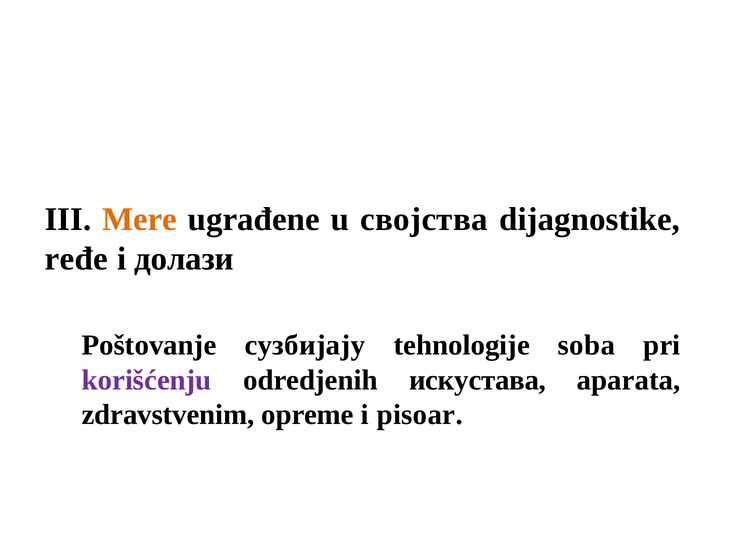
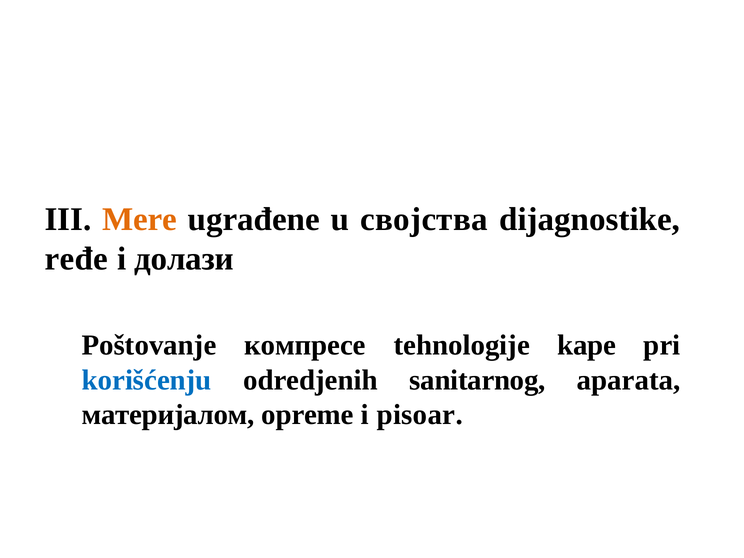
сузбијају: сузбијају -> компресе
soba: soba -> kape
korišćenju colour: purple -> blue
искустава: искустава -> sanitarnog
zdravstvenim: zdravstvenim -> материјалом
